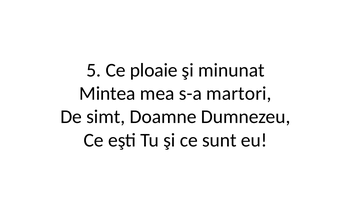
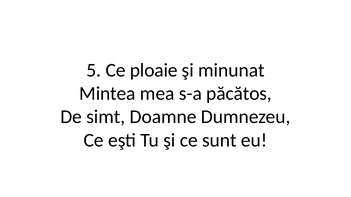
martori: martori -> păcătos
